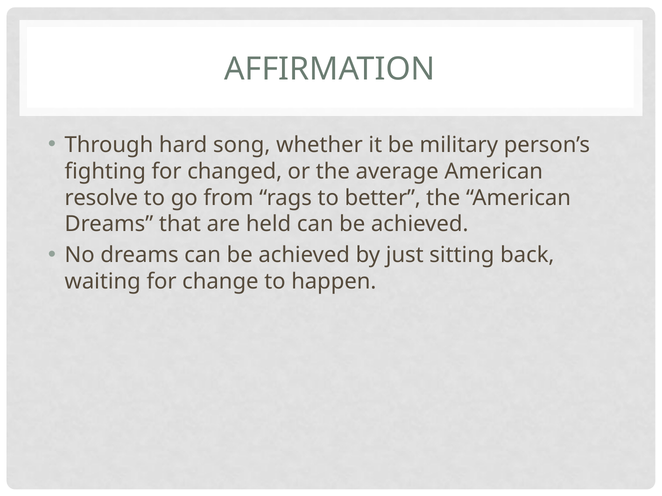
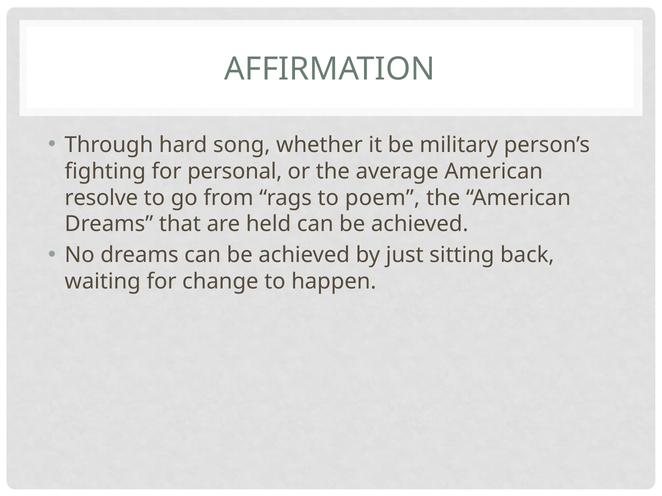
changed: changed -> personal
better: better -> poem
